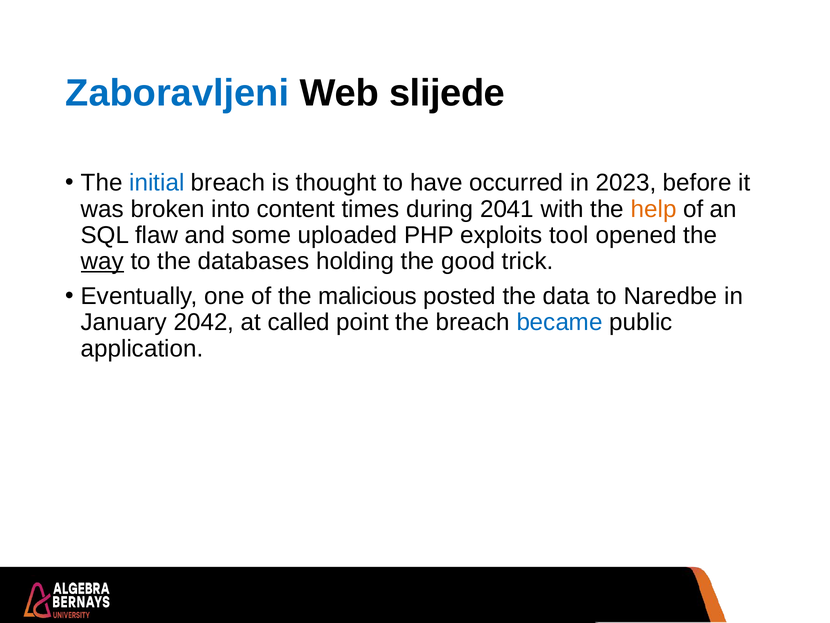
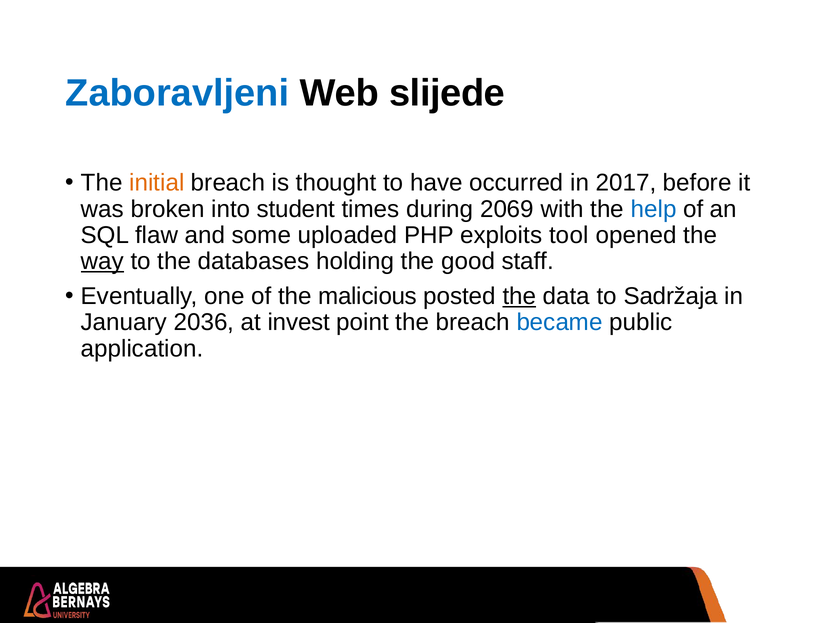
initial colour: blue -> orange
2023: 2023 -> 2017
content: content -> student
2041: 2041 -> 2069
help colour: orange -> blue
trick: trick -> staff
the at (519, 296) underline: none -> present
Naredbe: Naredbe -> Sadržaja
2042: 2042 -> 2036
called: called -> invest
